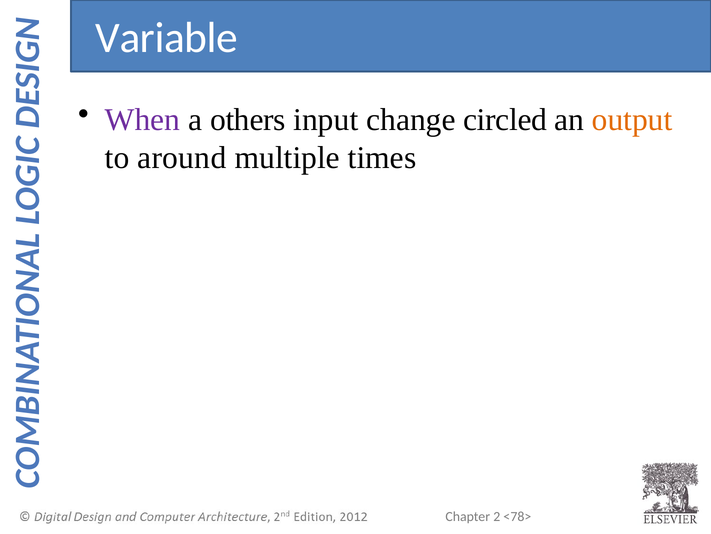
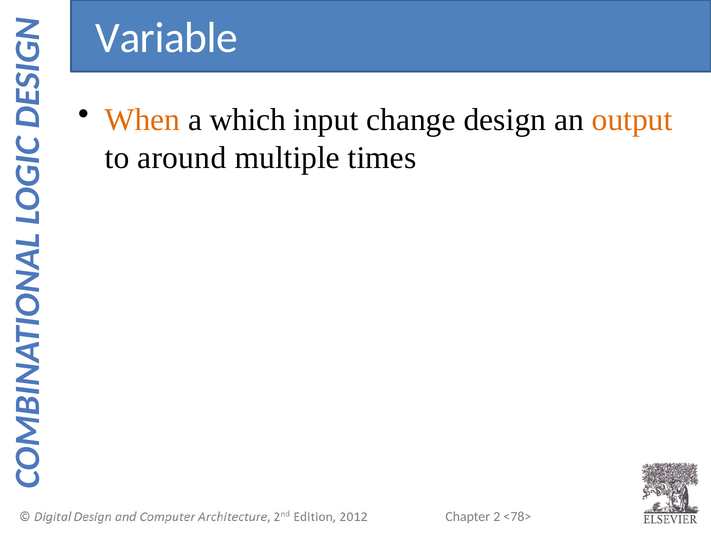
When colour: purple -> orange
others: others -> which
circled: circled -> design
